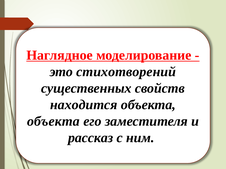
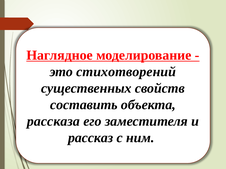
находится: находится -> составить
объекта at (53, 122): объекта -> рассказа
